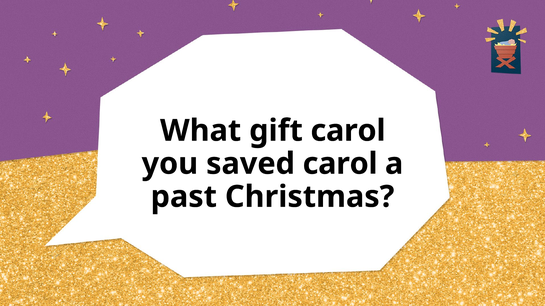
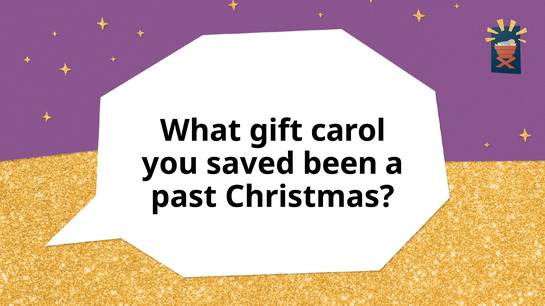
saved carol: carol -> been
